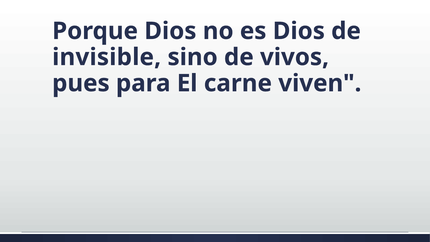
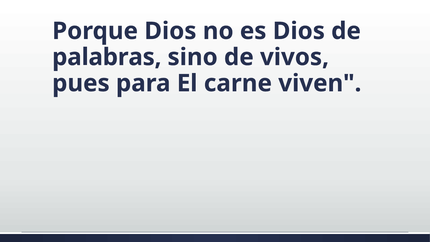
invisible: invisible -> palabras
